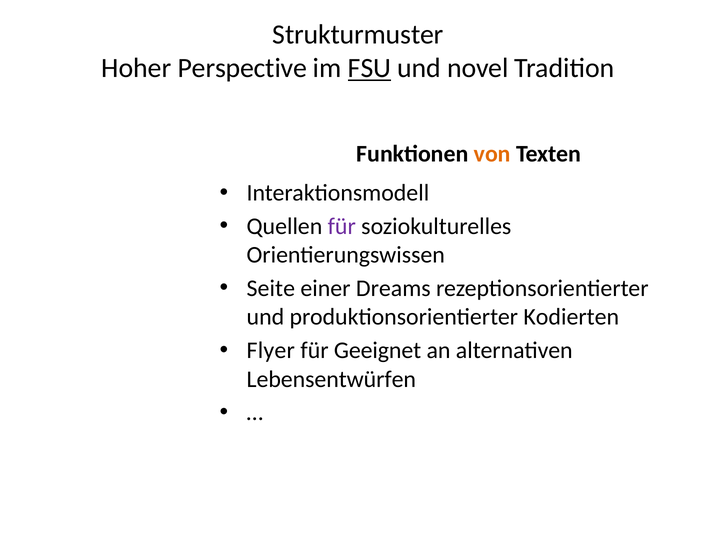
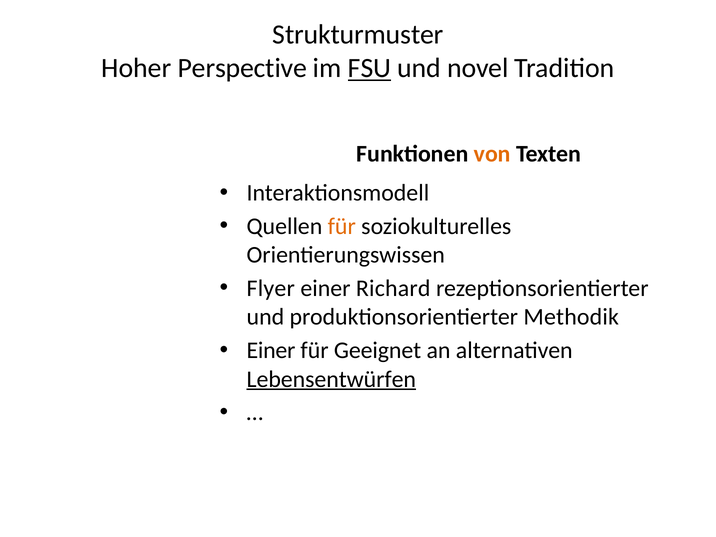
für at (342, 226) colour: purple -> orange
Seite: Seite -> Flyer
Dreams: Dreams -> Richard
Kodierten: Kodierten -> Methodik
Flyer at (271, 350): Flyer -> Einer
Lebensentwürfen underline: none -> present
